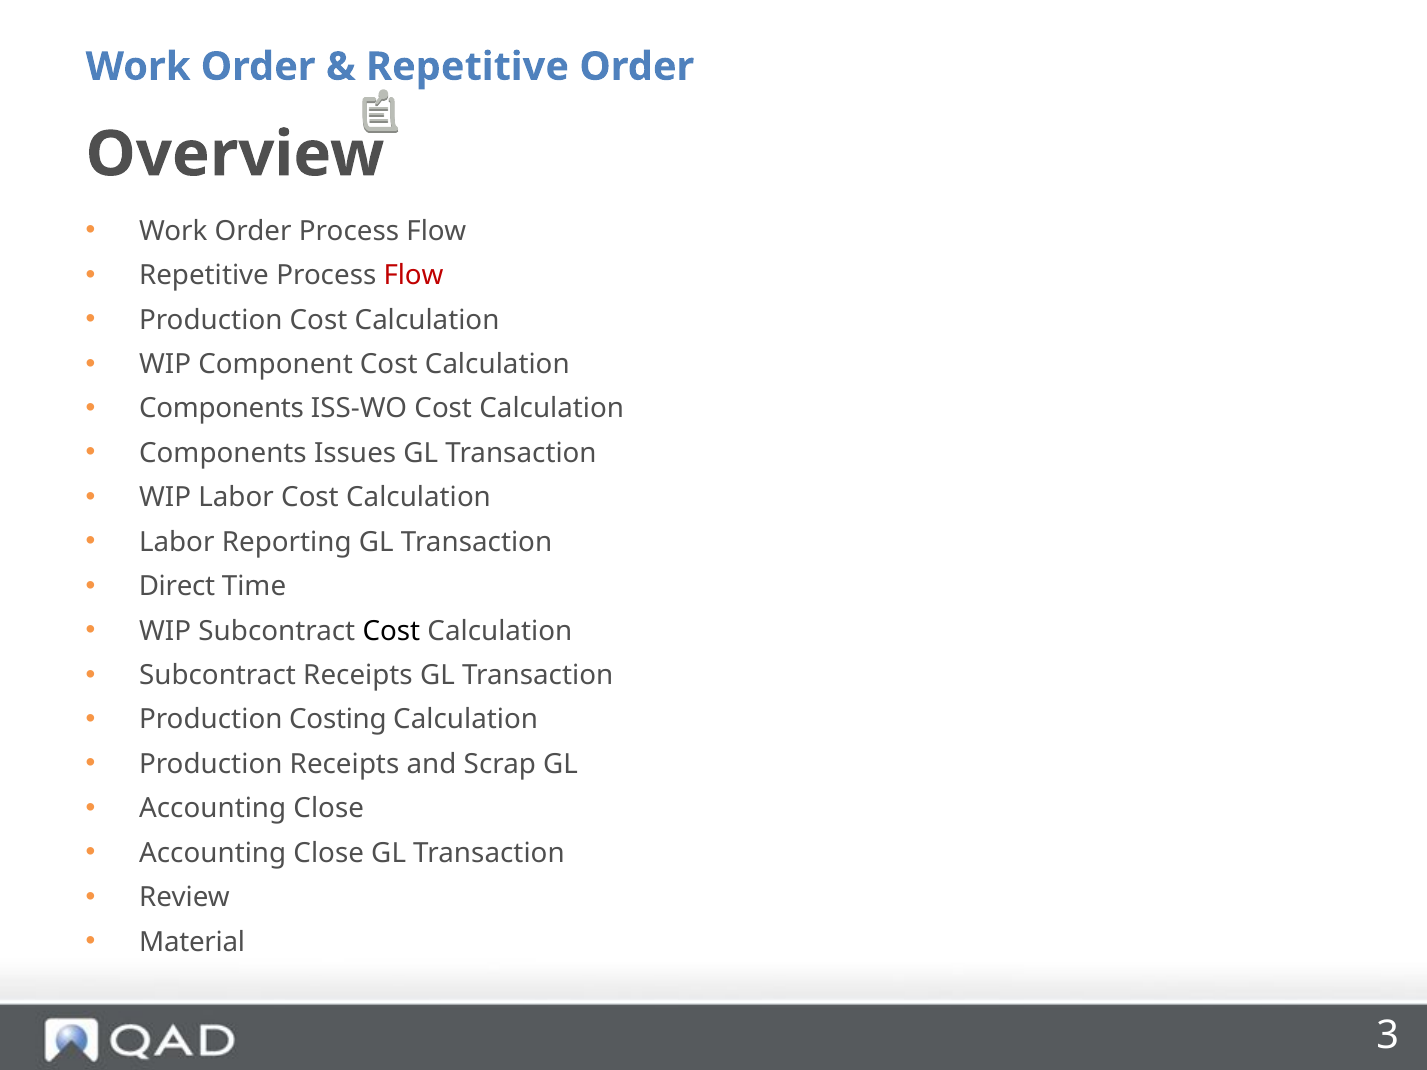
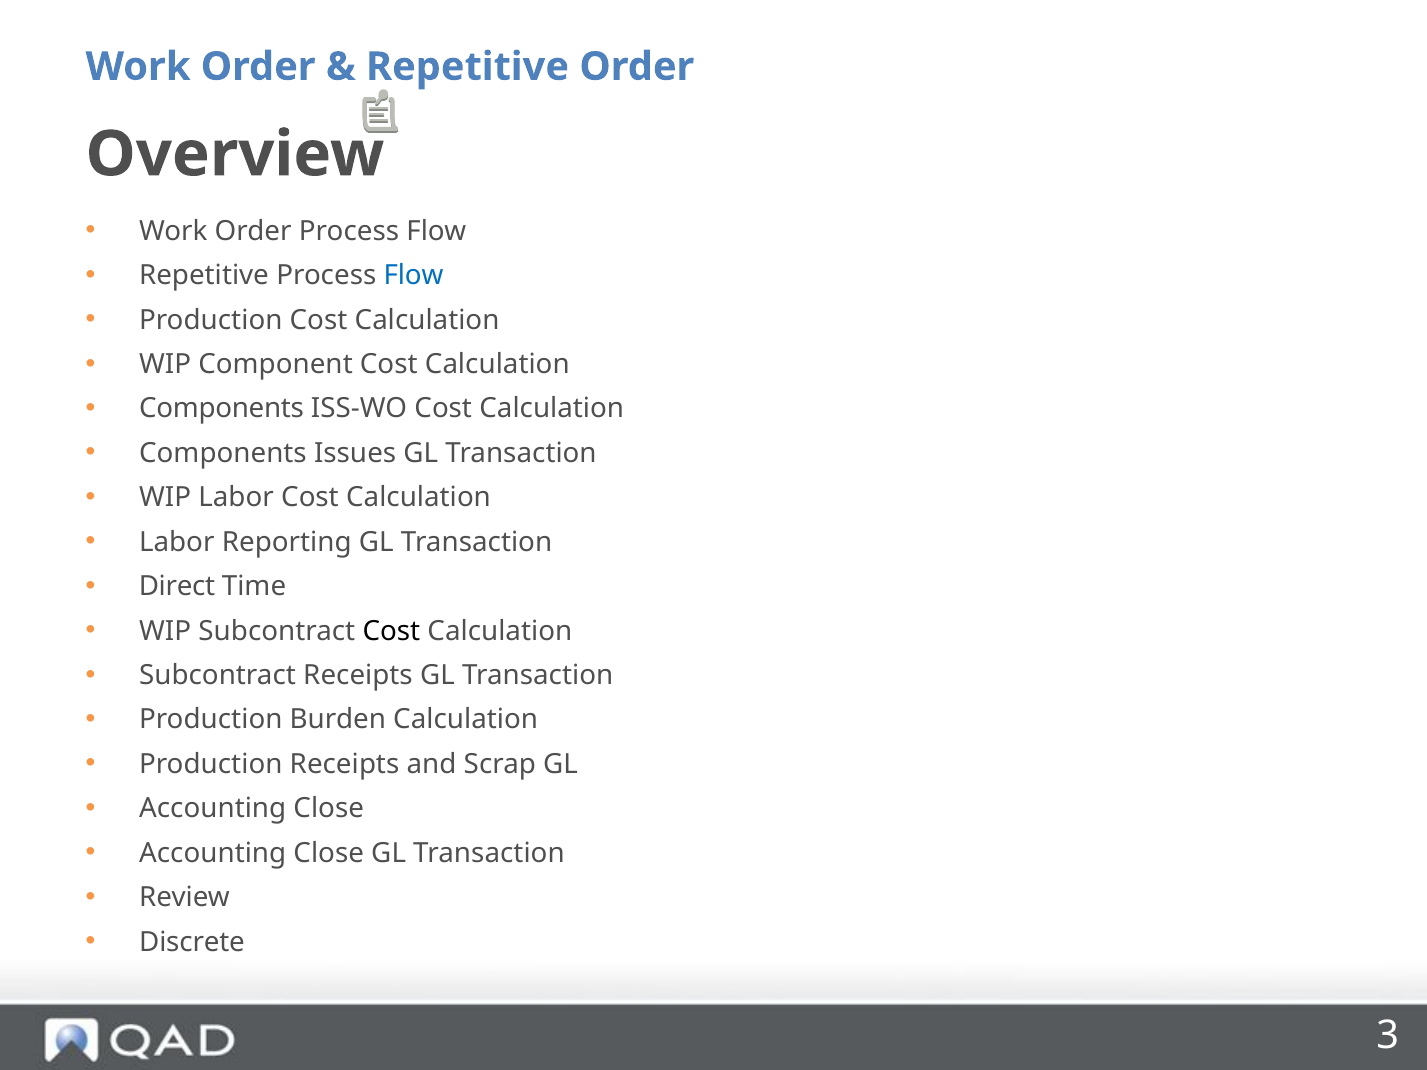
Flow at (413, 276) colour: red -> blue
Costing: Costing -> Burden
Material: Material -> Discrete
